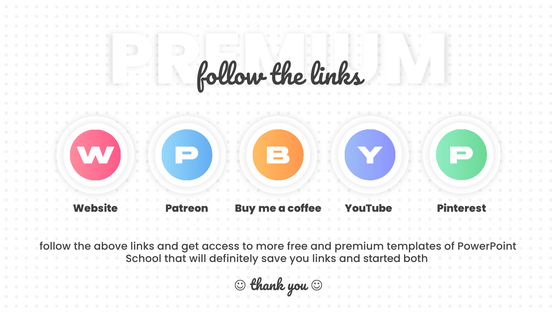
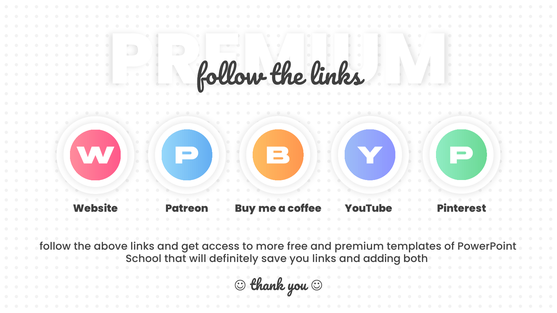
started: started -> adding
